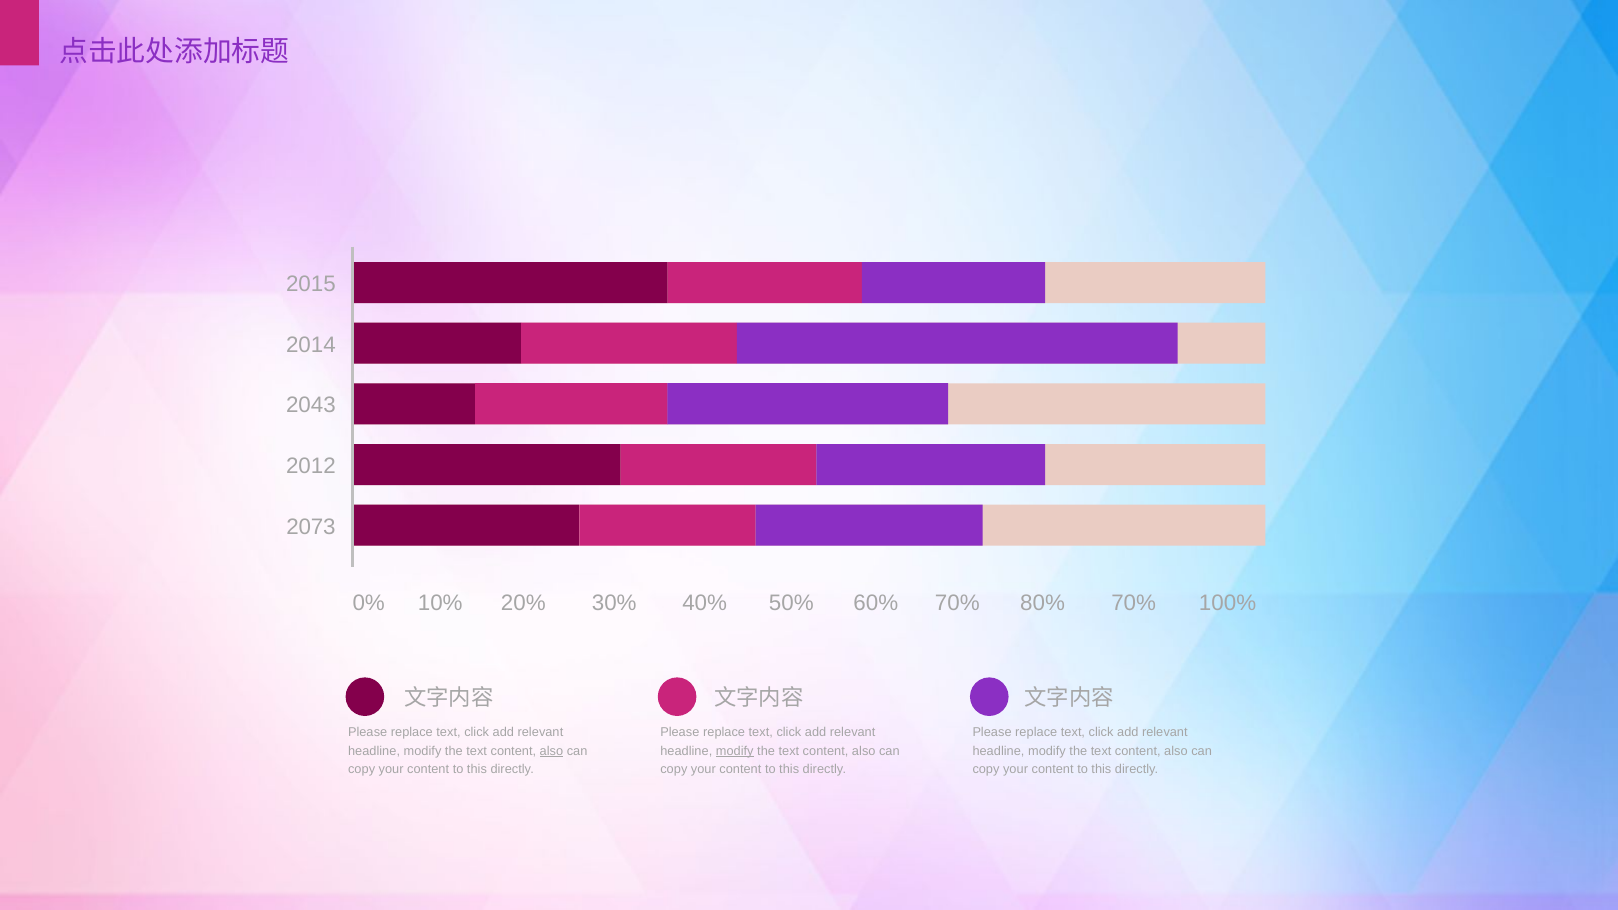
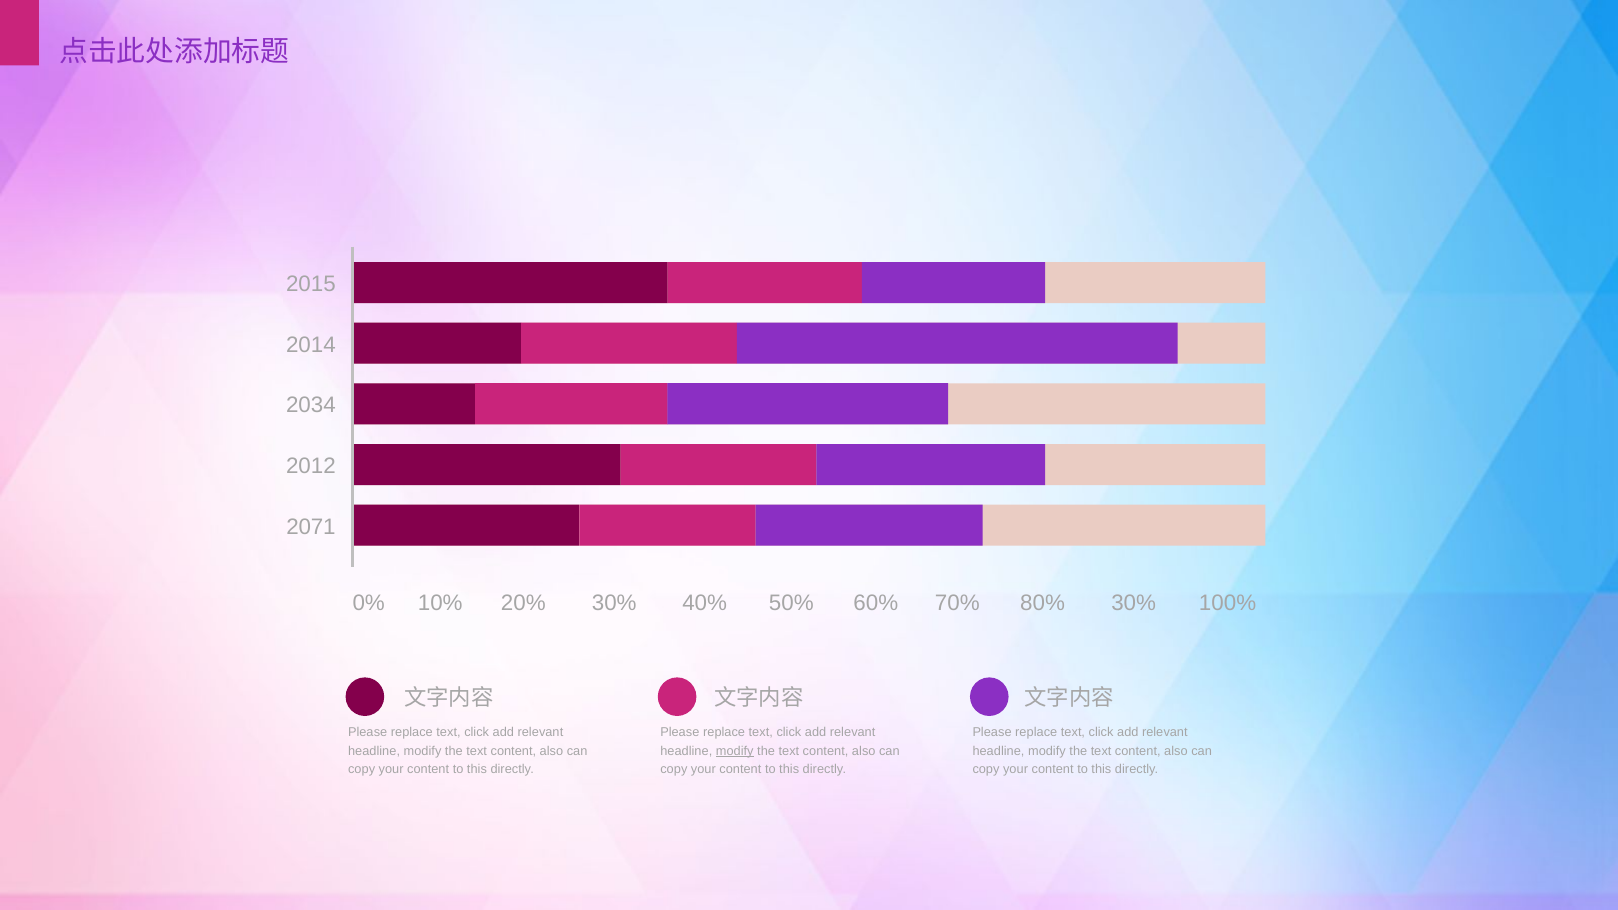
2043: 2043 -> 2034
2073: 2073 -> 2071
80% 70%: 70% -> 30%
also at (551, 751) underline: present -> none
